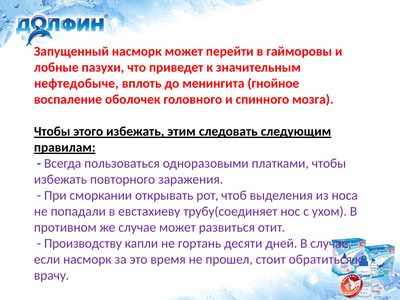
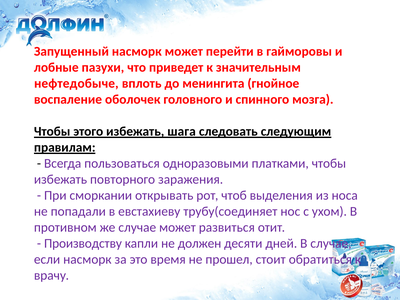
этим: этим -> шага
гортань: гортань -> должен
